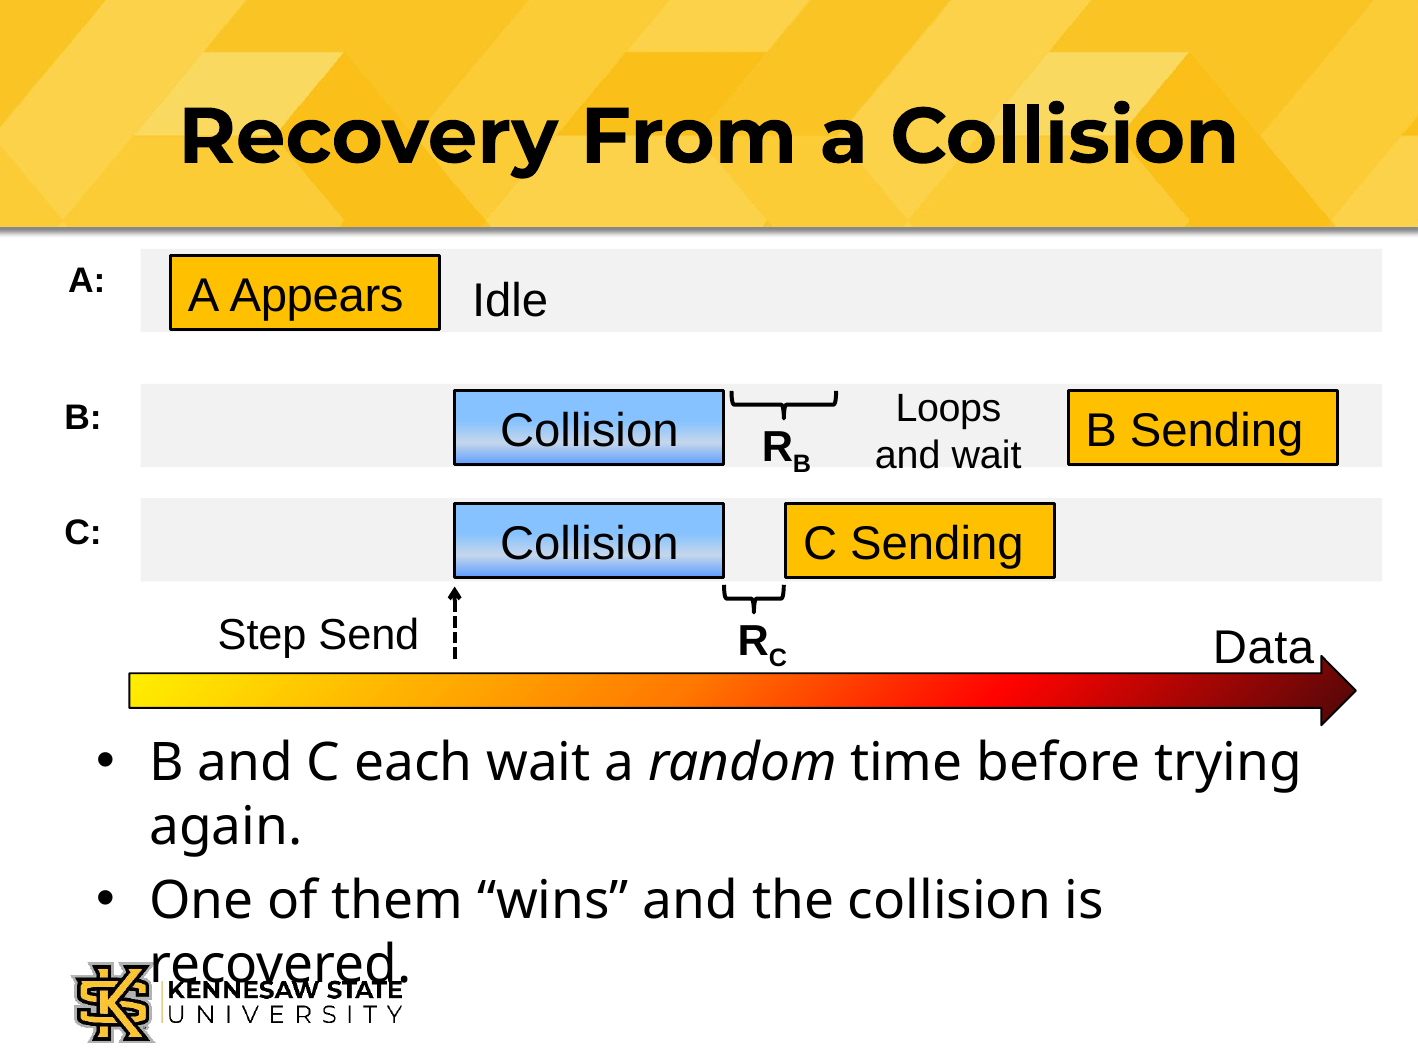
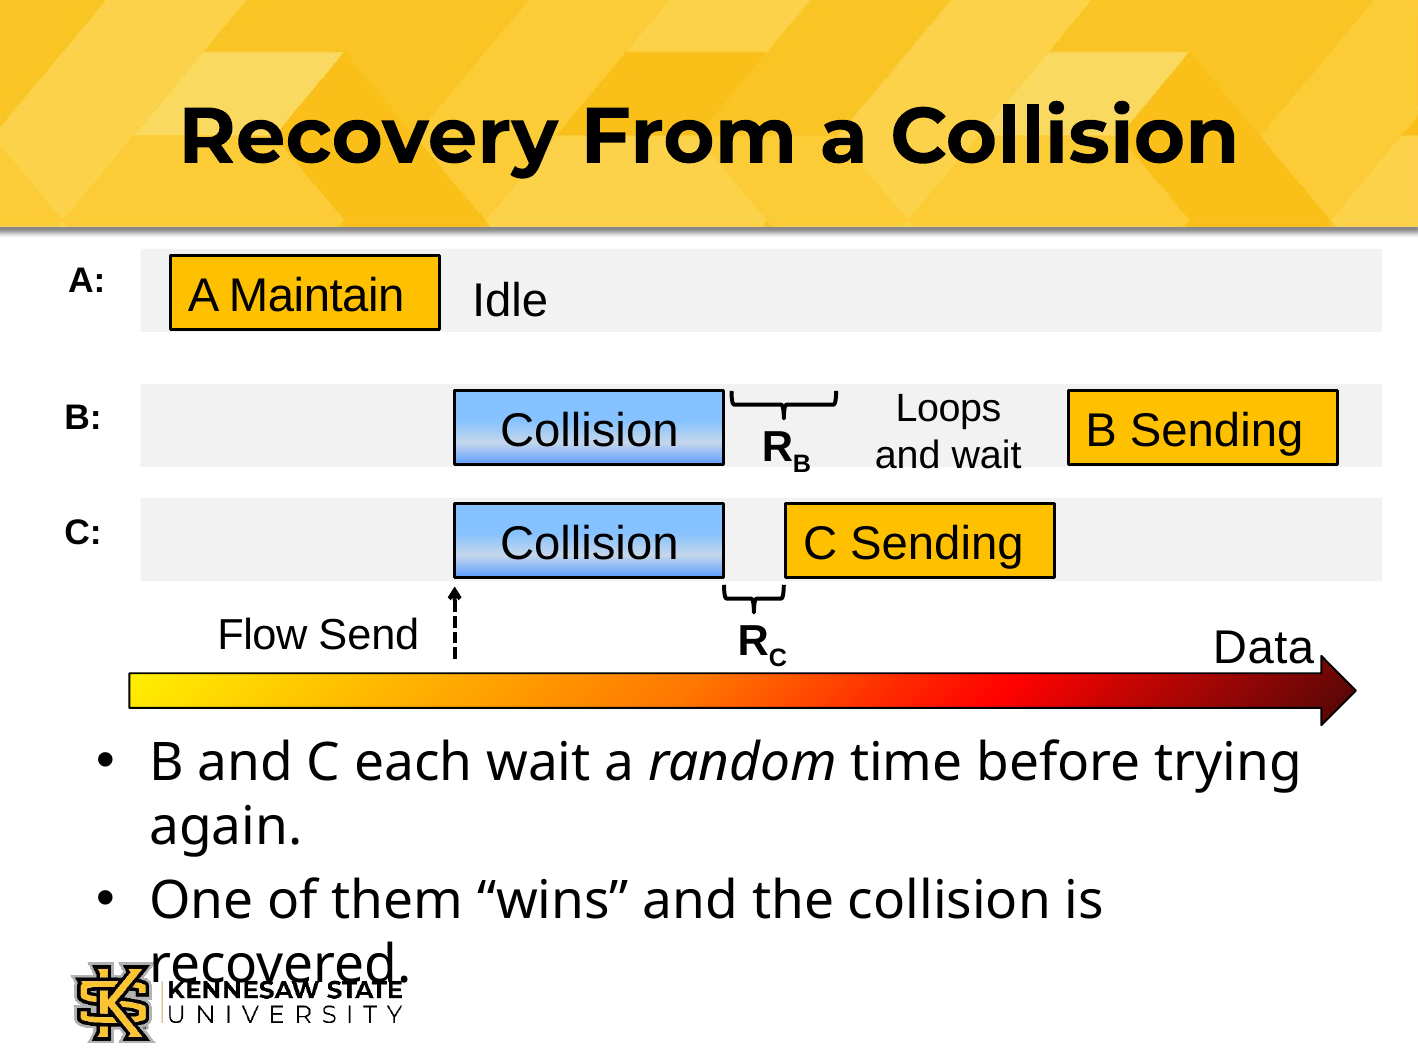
Appears: Appears -> Maintain
Step: Step -> Flow
